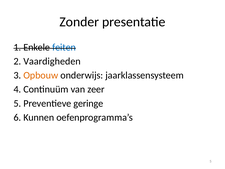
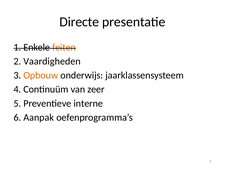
Zonder: Zonder -> Directe
feiten colour: blue -> orange
geringe: geringe -> interne
Kunnen: Kunnen -> Aanpak
